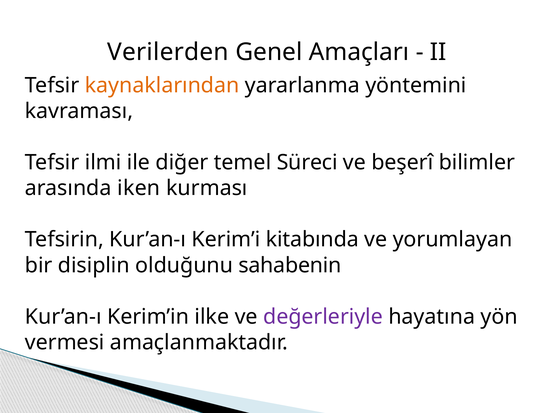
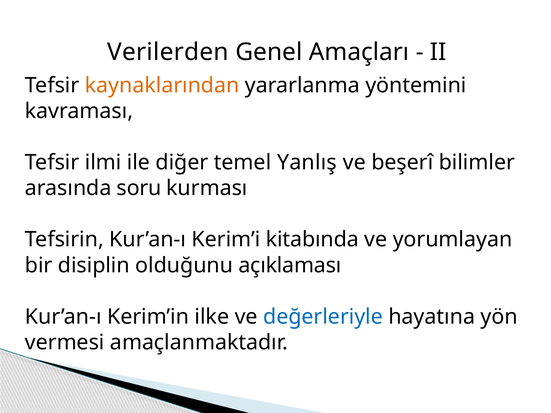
Süreci: Süreci -> Yanlış
iken: iken -> soru
sahabenin: sahabenin -> açıklaması
değerleriyle colour: purple -> blue
